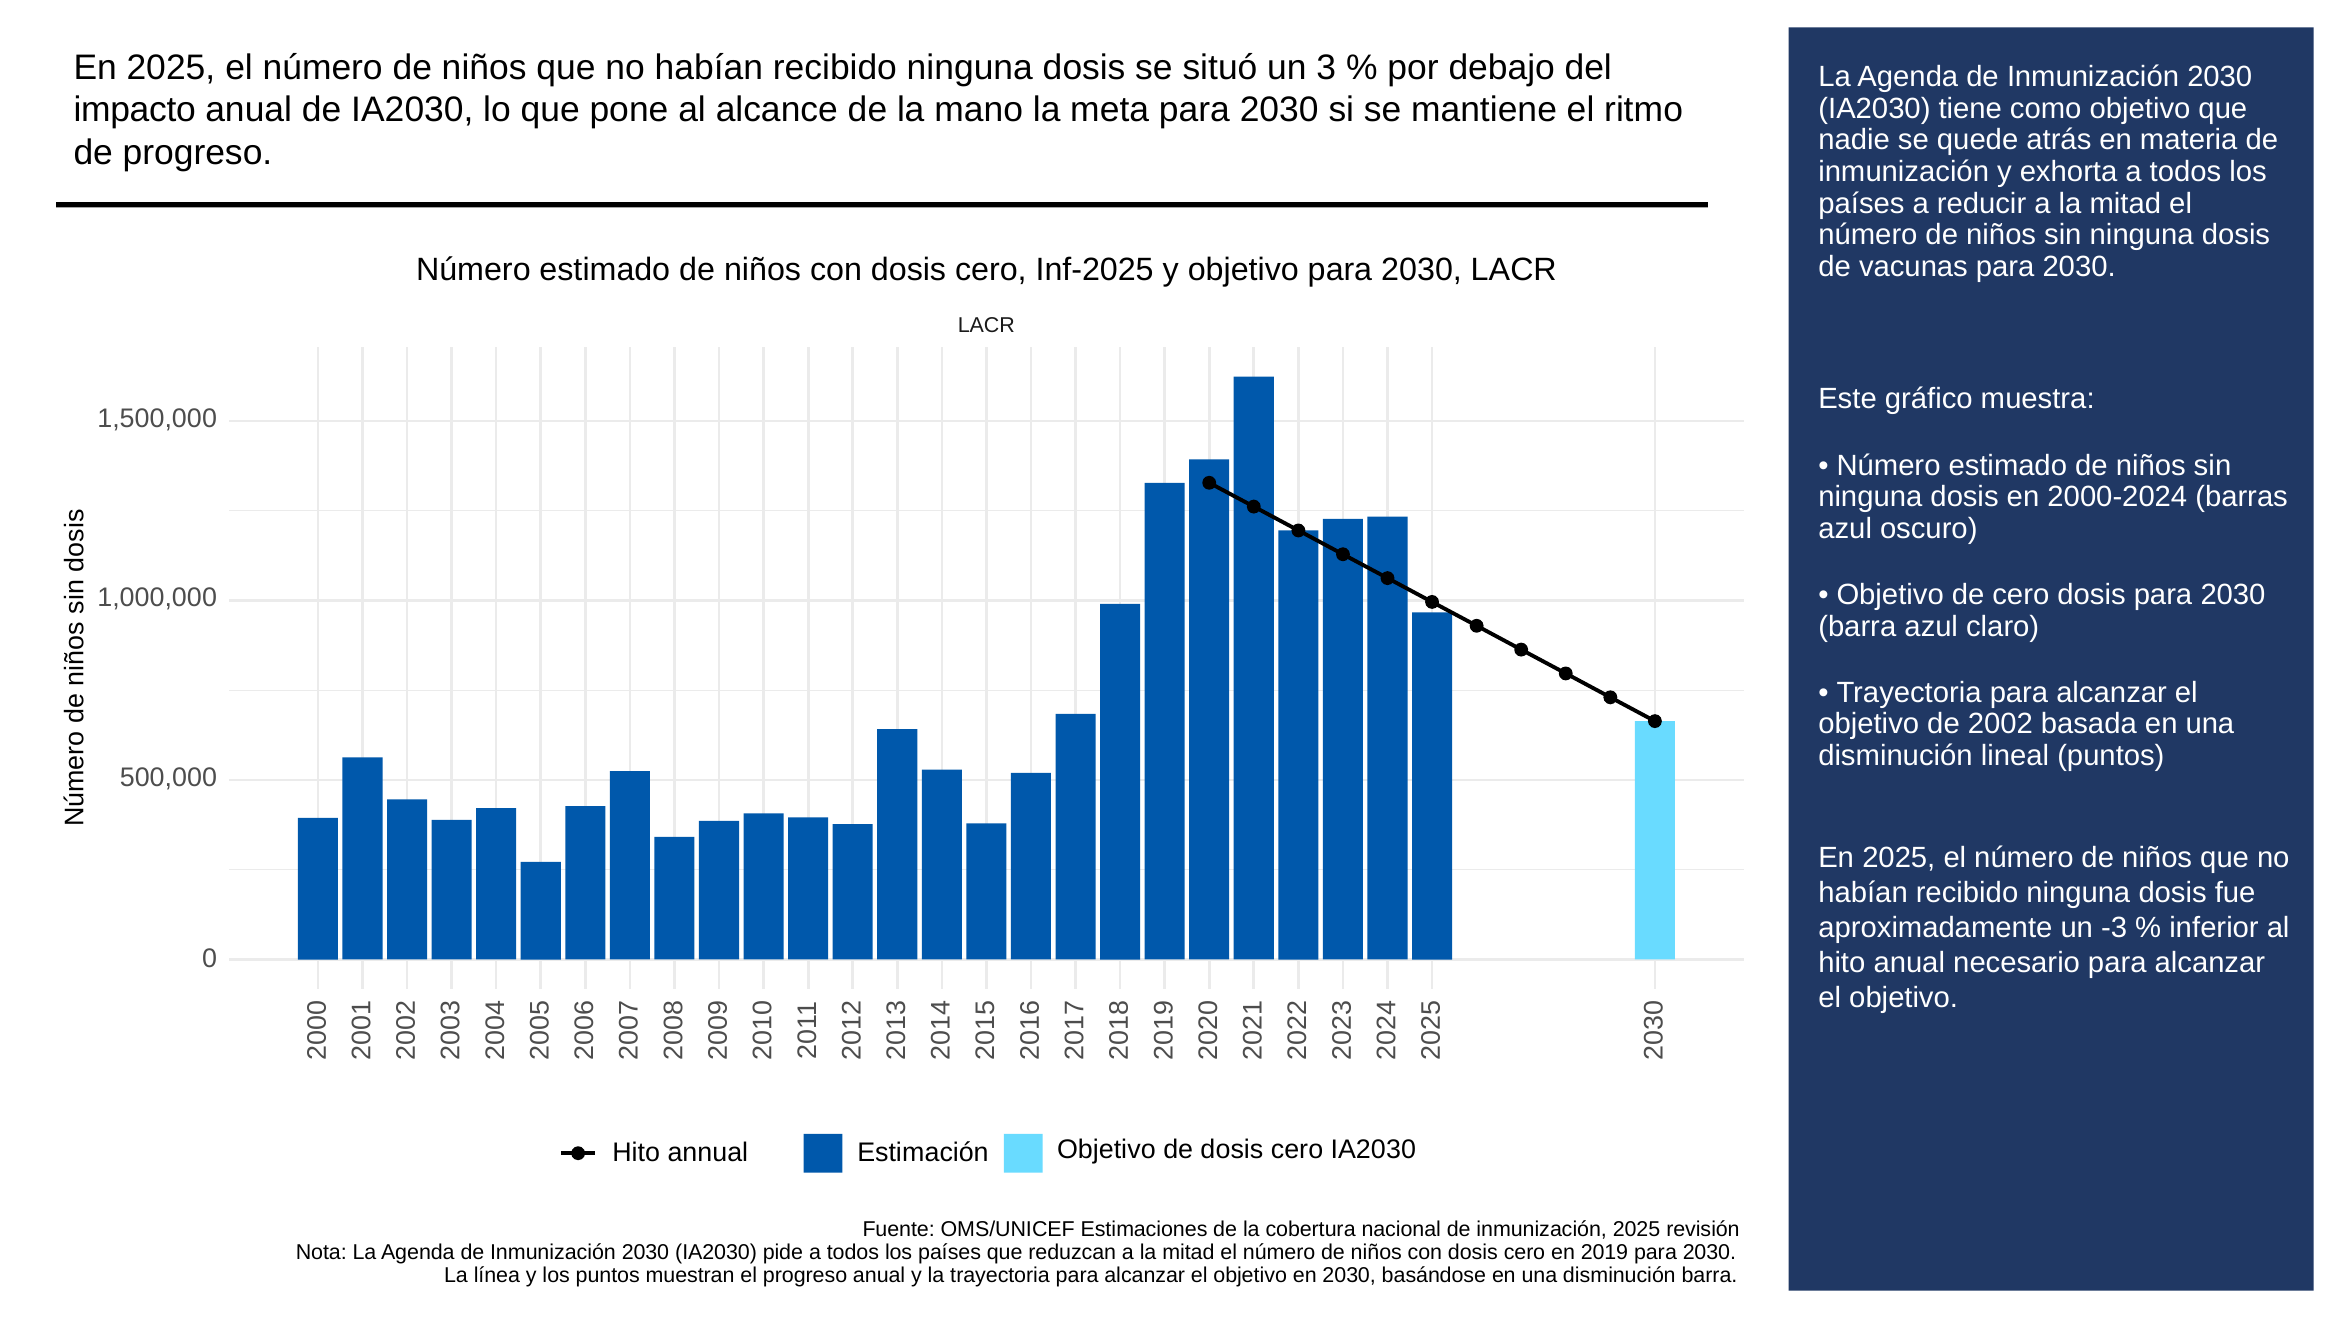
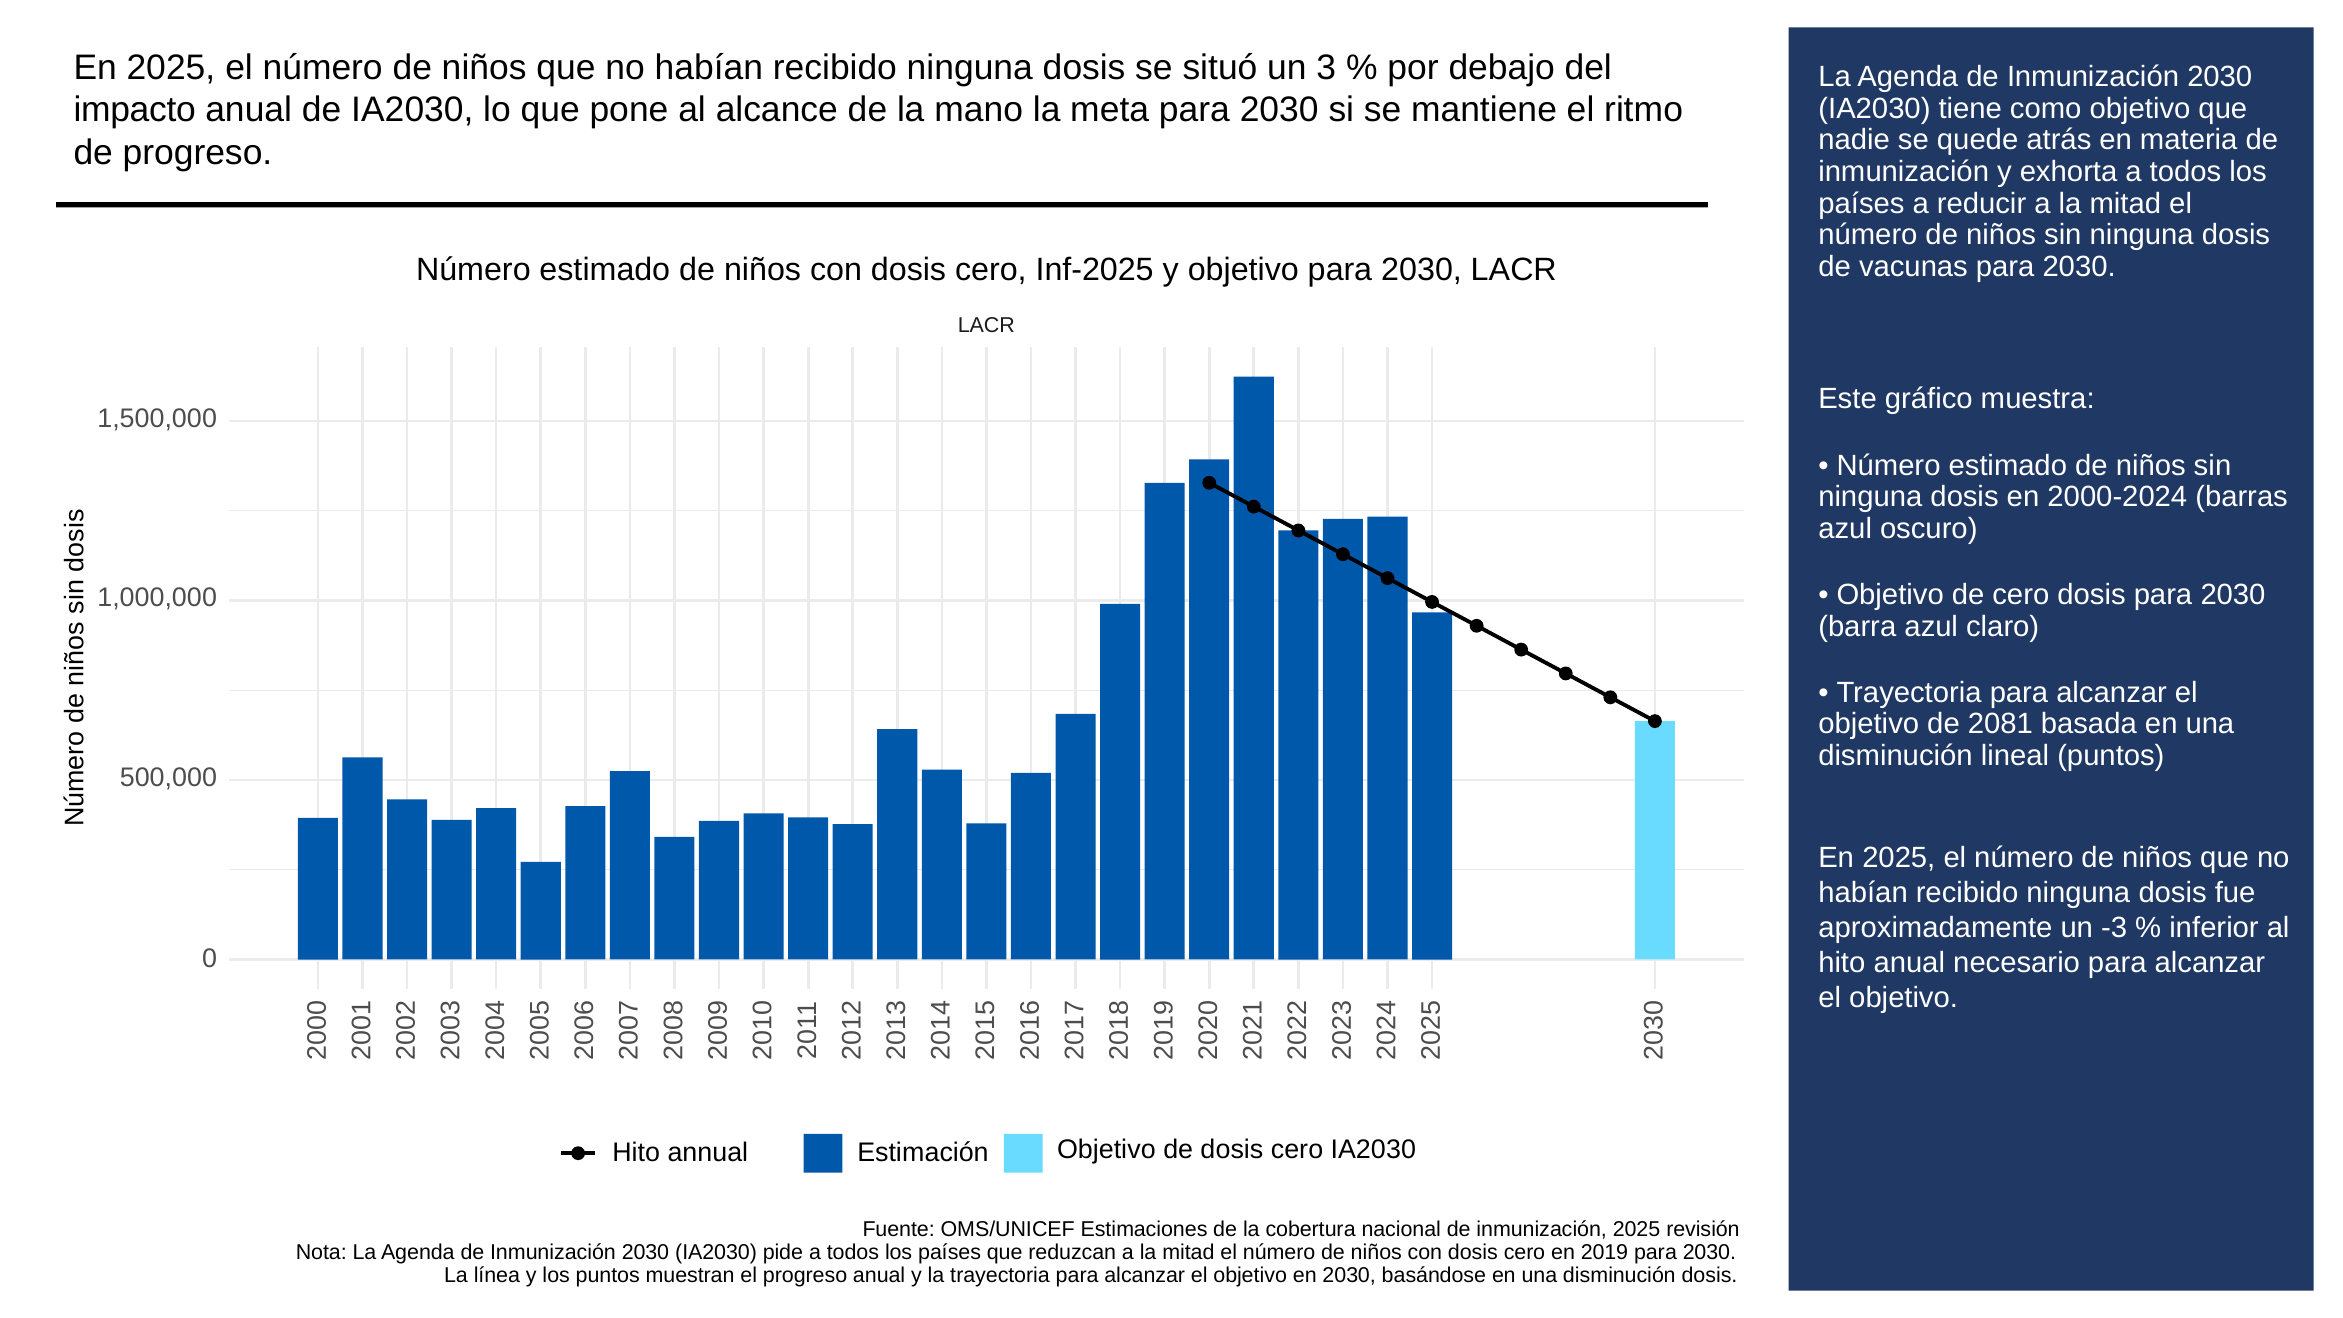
2002: 2002 -> 2081
disminución barra: barra -> dosis
